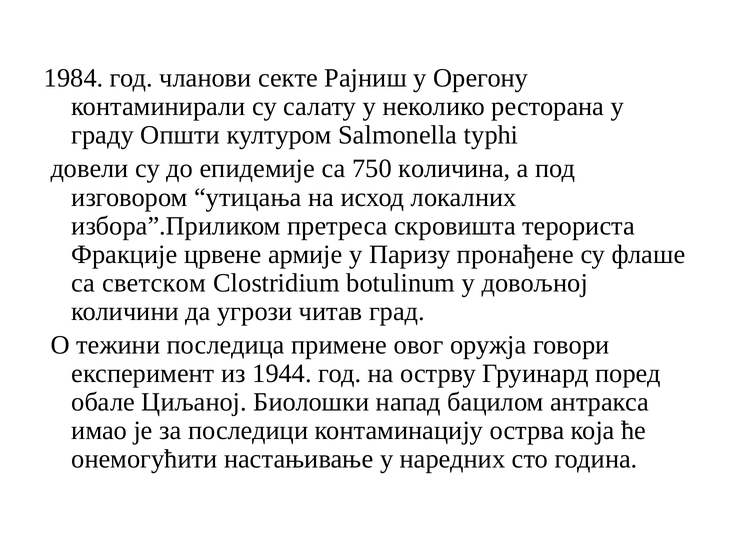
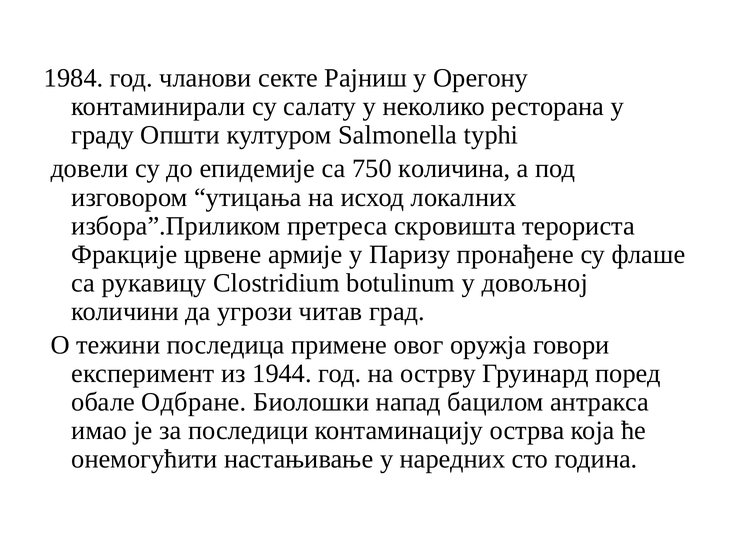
светском: светском -> рукавицу
Циљаној: Циљаној -> Одбране
